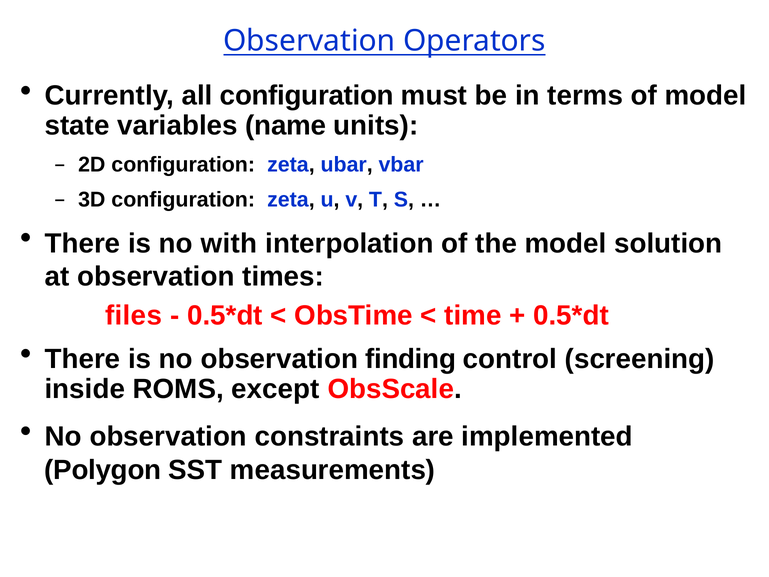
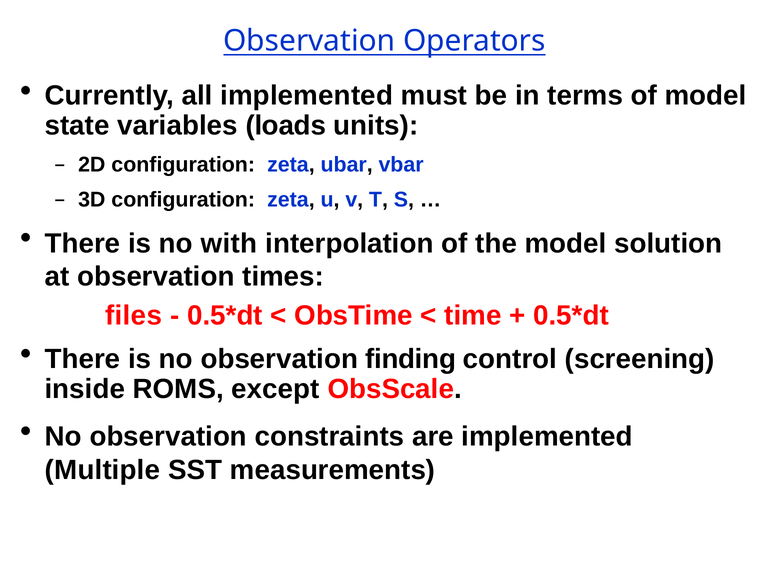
all configuration: configuration -> implemented
name: name -> loads
Polygon: Polygon -> Multiple
